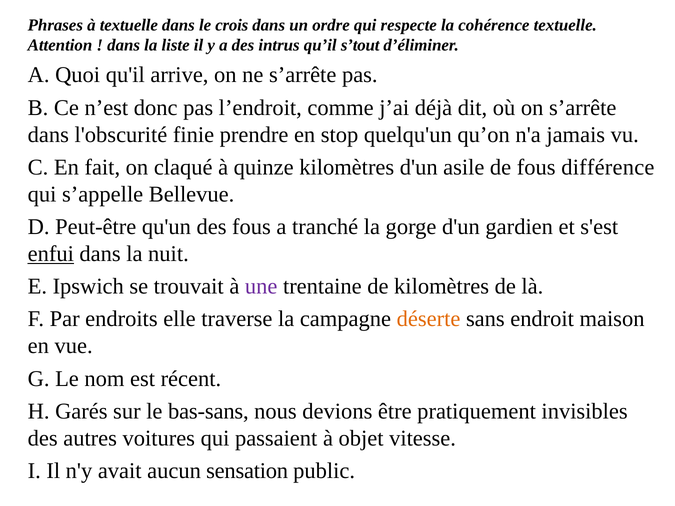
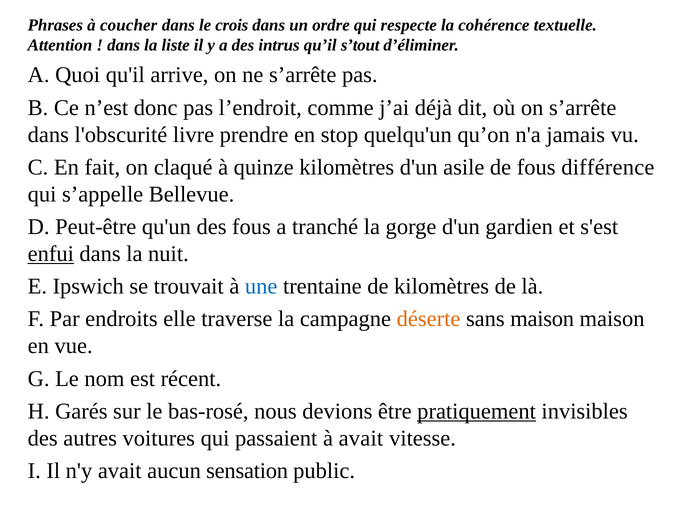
à textuelle: textuelle -> coucher
finie: finie -> livre
une colour: purple -> blue
sans endroit: endroit -> maison
bas-sans: bas-sans -> bas-rosé
pratiquement underline: none -> present
à objet: objet -> avait
